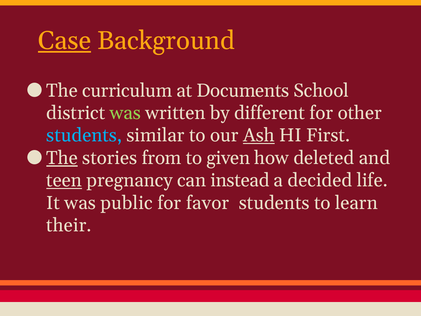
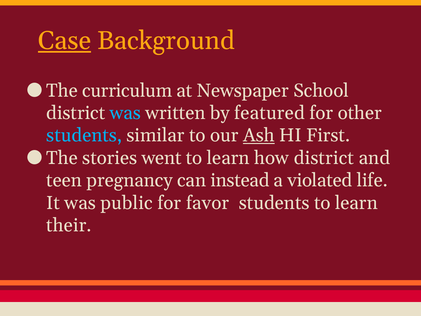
Documents: Documents -> Newspaper
was at (125, 113) colour: light green -> light blue
different: different -> featured
The at (62, 158) underline: present -> none
from: from -> went
given at (228, 158): given -> learn
how deleted: deleted -> district
teen underline: present -> none
decided: decided -> violated
